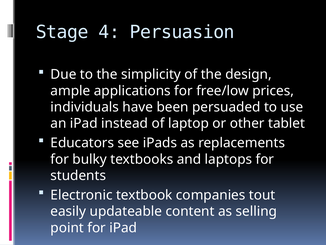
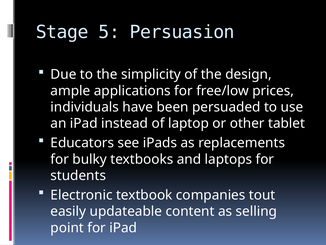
4: 4 -> 5
